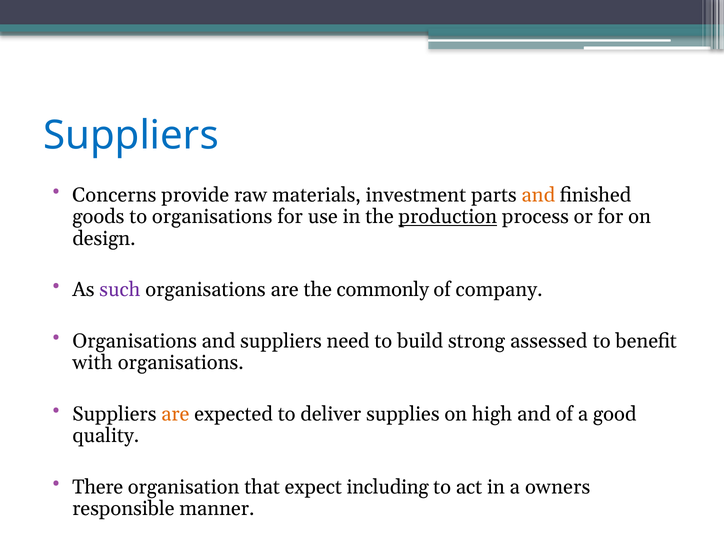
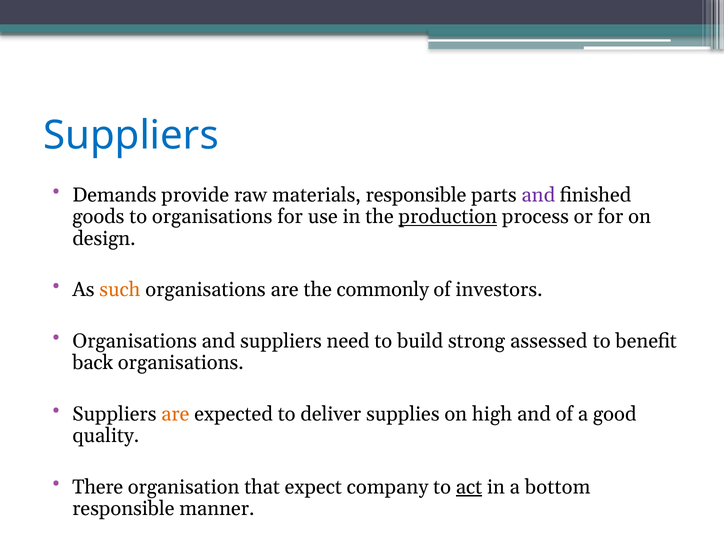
Concerns: Concerns -> Demands
materials investment: investment -> responsible
and at (538, 195) colour: orange -> purple
such colour: purple -> orange
company: company -> investors
with: with -> back
including: including -> company
act underline: none -> present
owners: owners -> bottom
